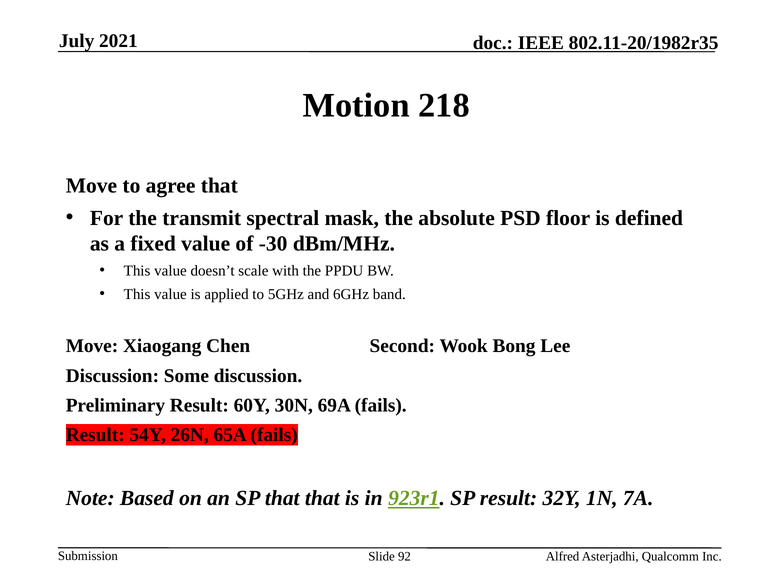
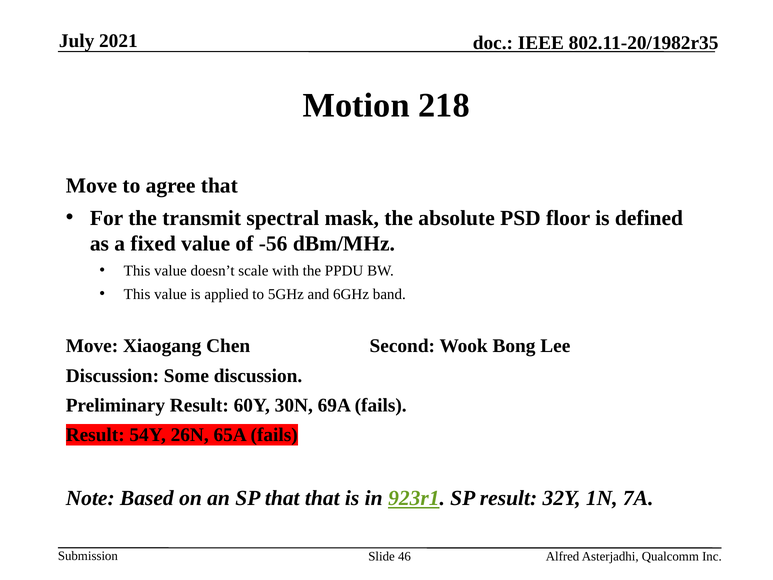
-30: -30 -> -56
92: 92 -> 46
